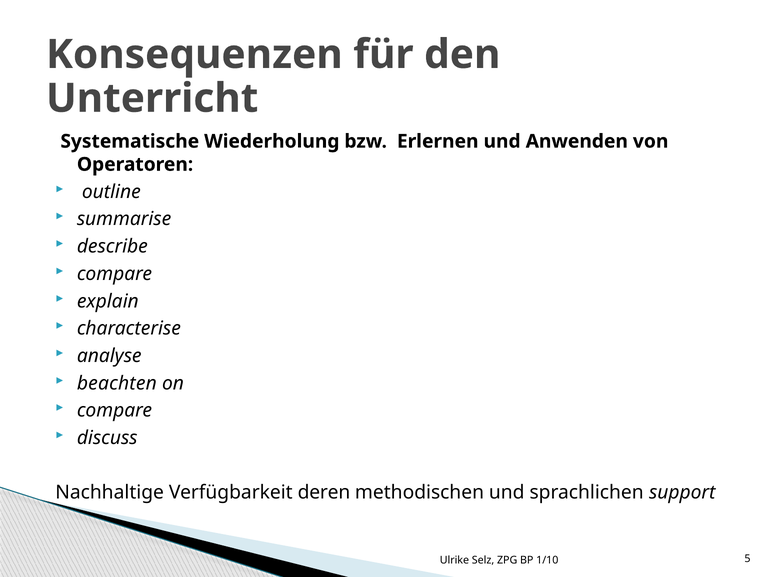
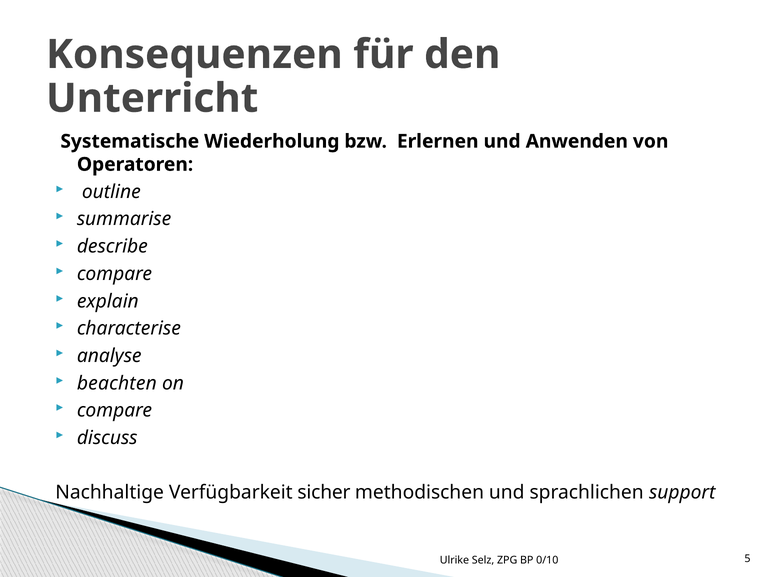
deren: deren -> sicher
1/10: 1/10 -> 0/10
